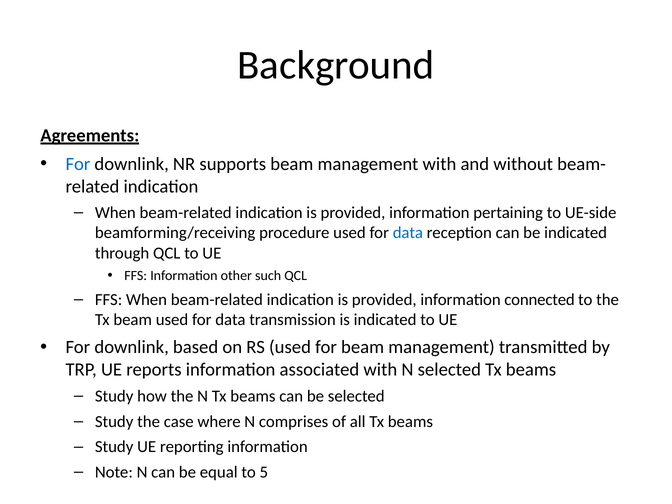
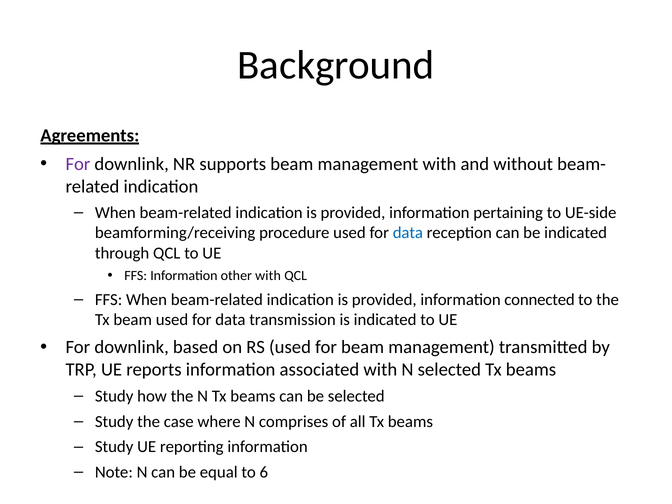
For at (78, 164) colour: blue -> purple
other such: such -> with
5: 5 -> 6
